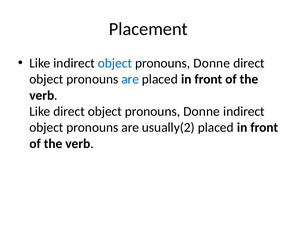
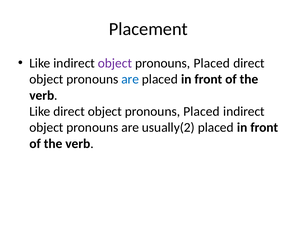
object at (115, 63) colour: blue -> purple
Donne at (212, 63): Donne -> Placed
direct object pronouns Donne: Donne -> Placed
